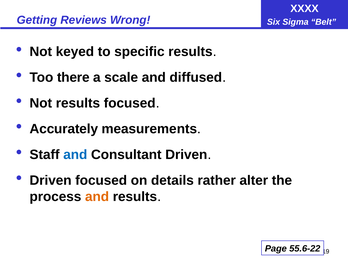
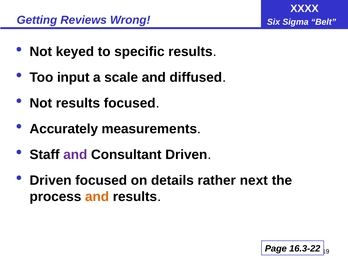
there: there -> input
and at (75, 155) colour: blue -> purple
alter: alter -> next
55.6-22: 55.6-22 -> 16.3-22
